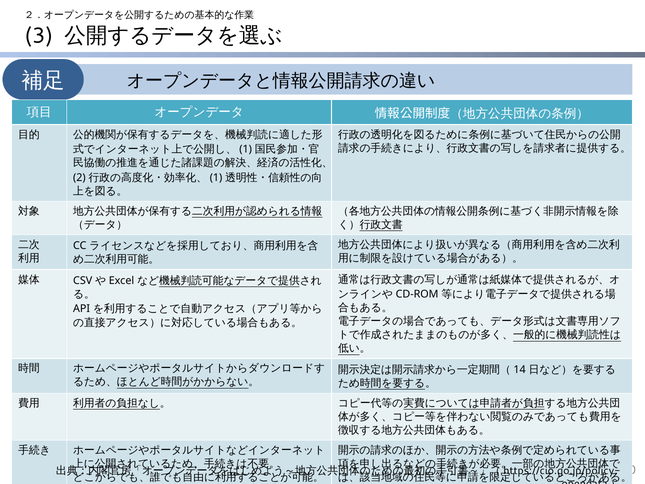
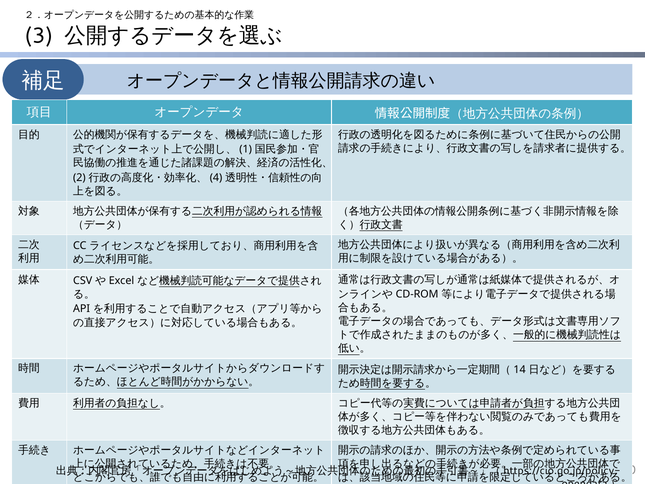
1 at (216, 177): 1 -> 4
